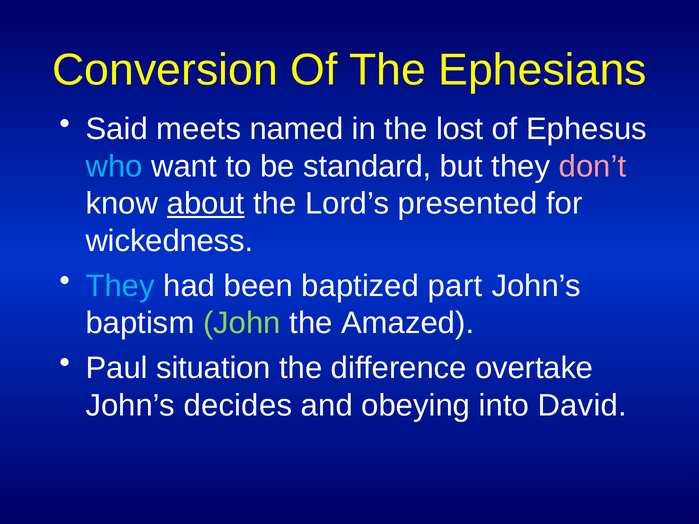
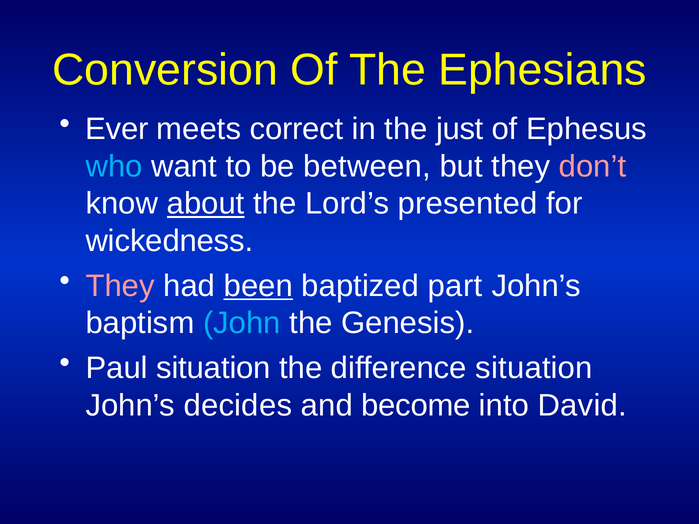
Said: Said -> Ever
named: named -> correct
lost: lost -> just
standard: standard -> between
They at (120, 286) colour: light blue -> pink
been underline: none -> present
John colour: light green -> light blue
Amazed: Amazed -> Genesis
difference overtake: overtake -> situation
obeying: obeying -> become
